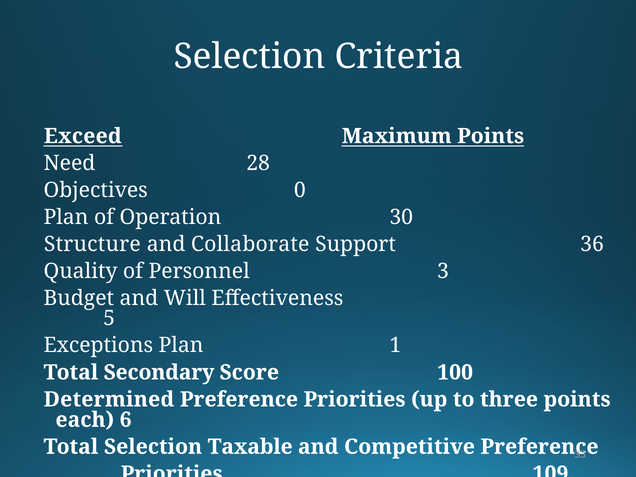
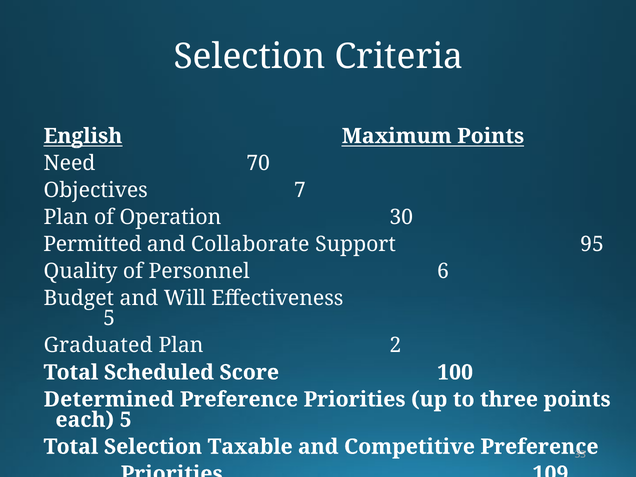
Exceed: Exceed -> English
28: 28 -> 70
0: 0 -> 7
Structure: Structure -> Permitted
36: 36 -> 95
3: 3 -> 6
Exceptions: Exceptions -> Graduated
1: 1 -> 2
Secondary: Secondary -> Scheduled
each 6: 6 -> 5
